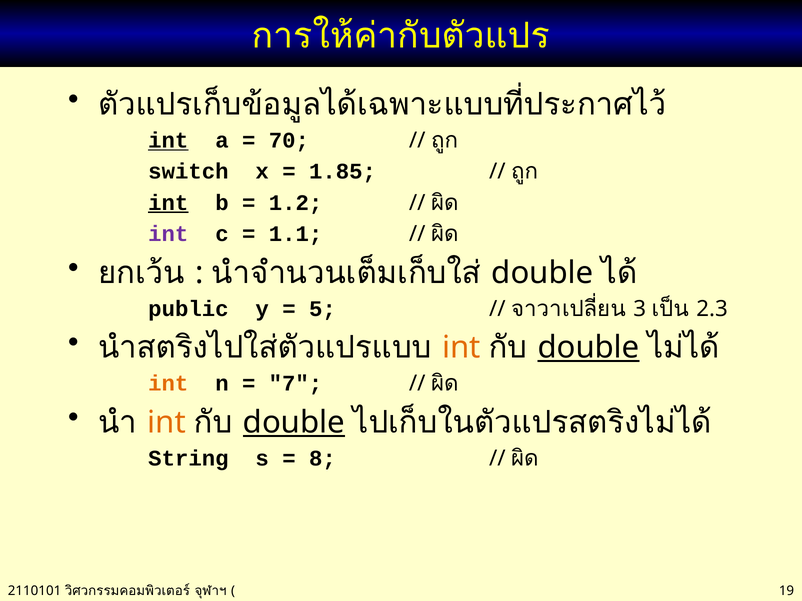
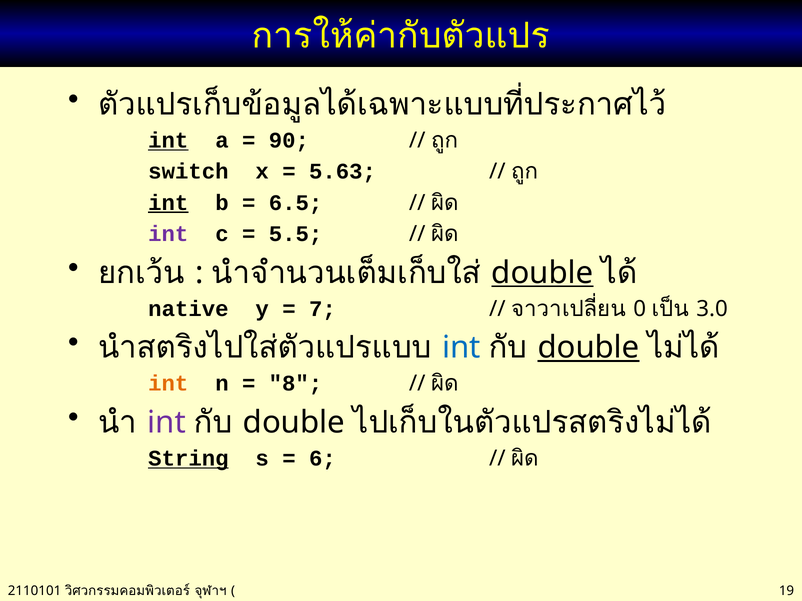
70: 70 -> 90
1.85: 1.85 -> 5.63
1.2: 1.2 -> 6.5
1.1: 1.1 -> 5.5
double at (542, 273) underline: none -> present
public: public -> native
5: 5 -> 7
3: 3 -> 0
2.3: 2.3 -> 3.0
int at (461, 348) colour: orange -> blue
7: 7 -> 8
int at (167, 423) colour: orange -> purple
double at (294, 423) underline: present -> none
String underline: none -> present
8: 8 -> 6
